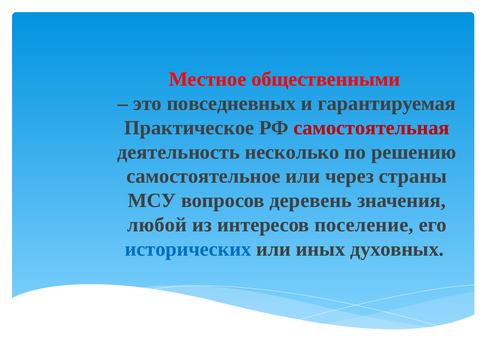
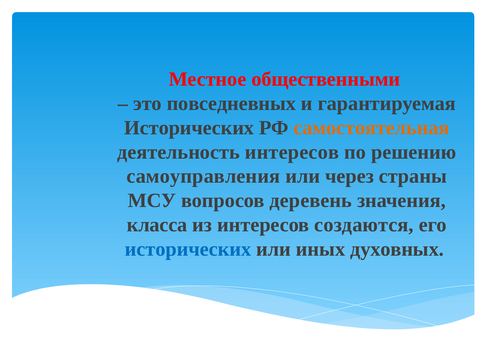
Практическое at (189, 128): Практическое -> Исторических
самостоятельная colour: red -> orange
деятельность несколько: несколько -> интересов
самостоятельное: самостоятельное -> самоуправления
любой: любой -> класса
поселение: поселение -> создаются
